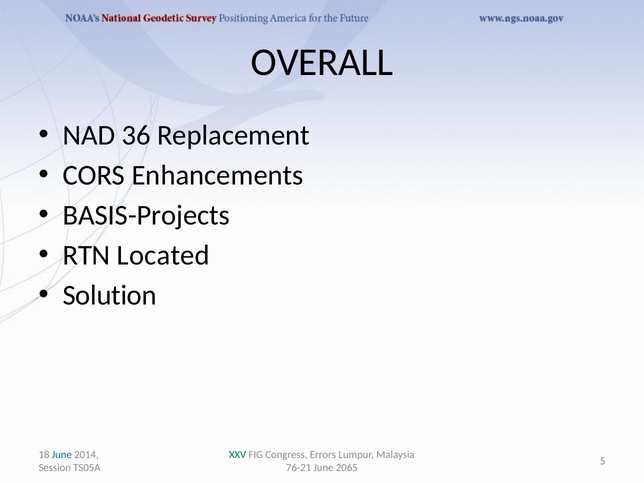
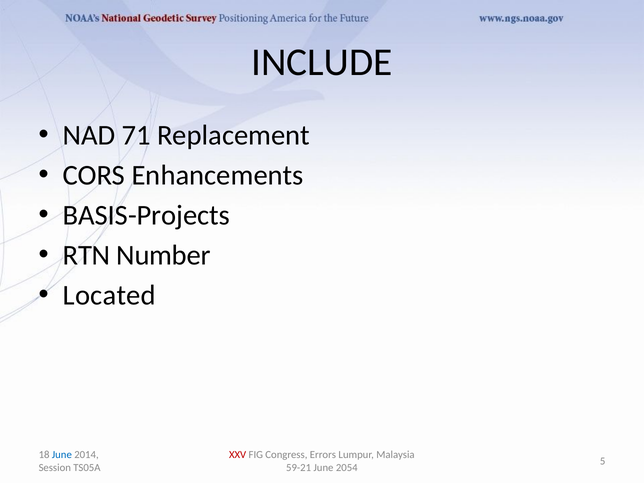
OVERALL: OVERALL -> INCLUDE
36: 36 -> 71
Located: Located -> Number
Solution: Solution -> Located
XXV colour: green -> red
76-21: 76-21 -> 59-21
2065: 2065 -> 2054
